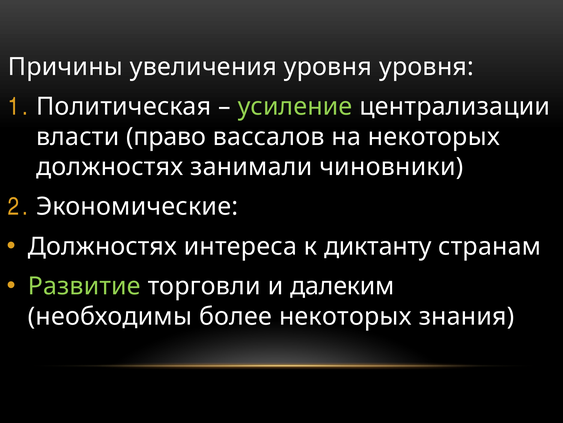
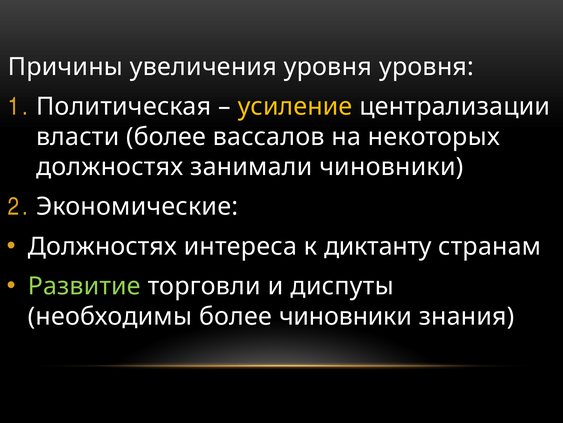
усиление colour: light green -> yellow
власти право: право -> более
далеким: далеким -> диспуты
более некоторых: некоторых -> чиновники
